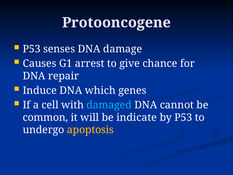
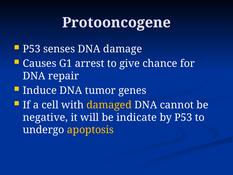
which: which -> tumor
damaged colour: light blue -> yellow
common: common -> negative
